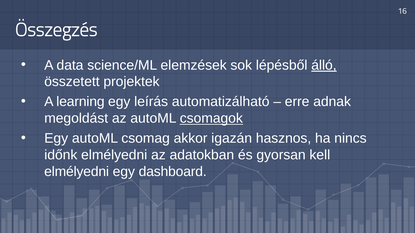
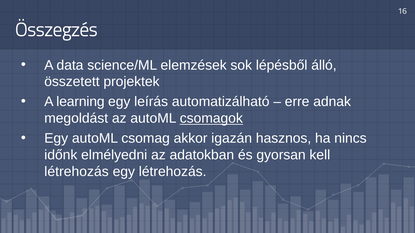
álló underline: present -> none
elmélyedni at (77, 172): elmélyedni -> létrehozás
egy dashboard: dashboard -> létrehozás
